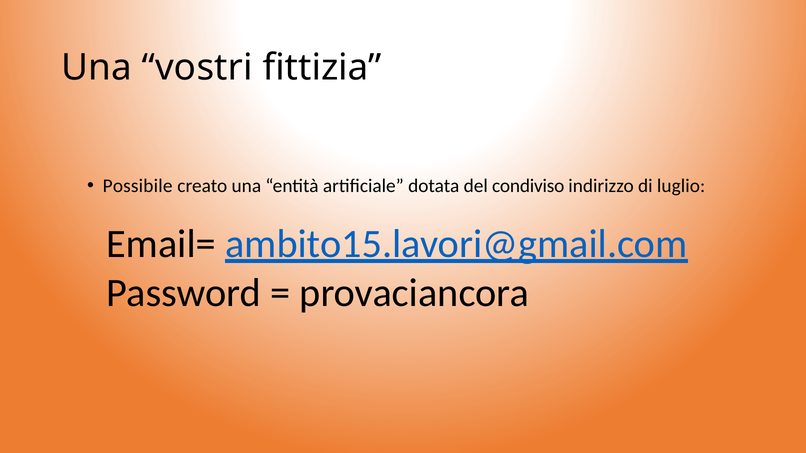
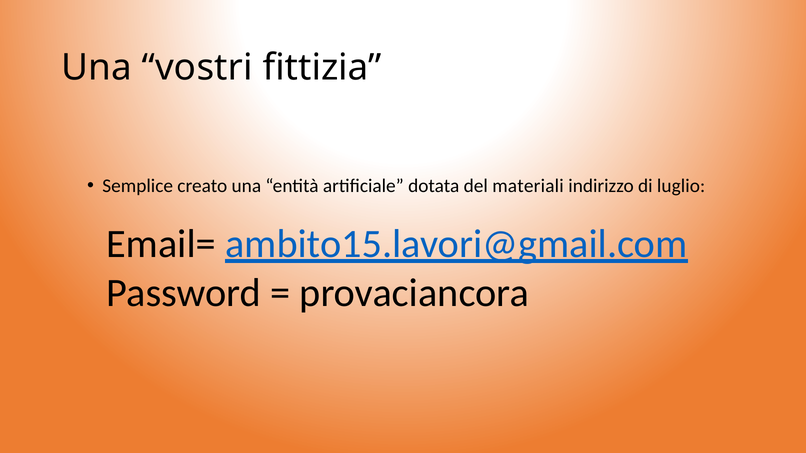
Possibile: Possibile -> Semplice
condiviso: condiviso -> materiali
